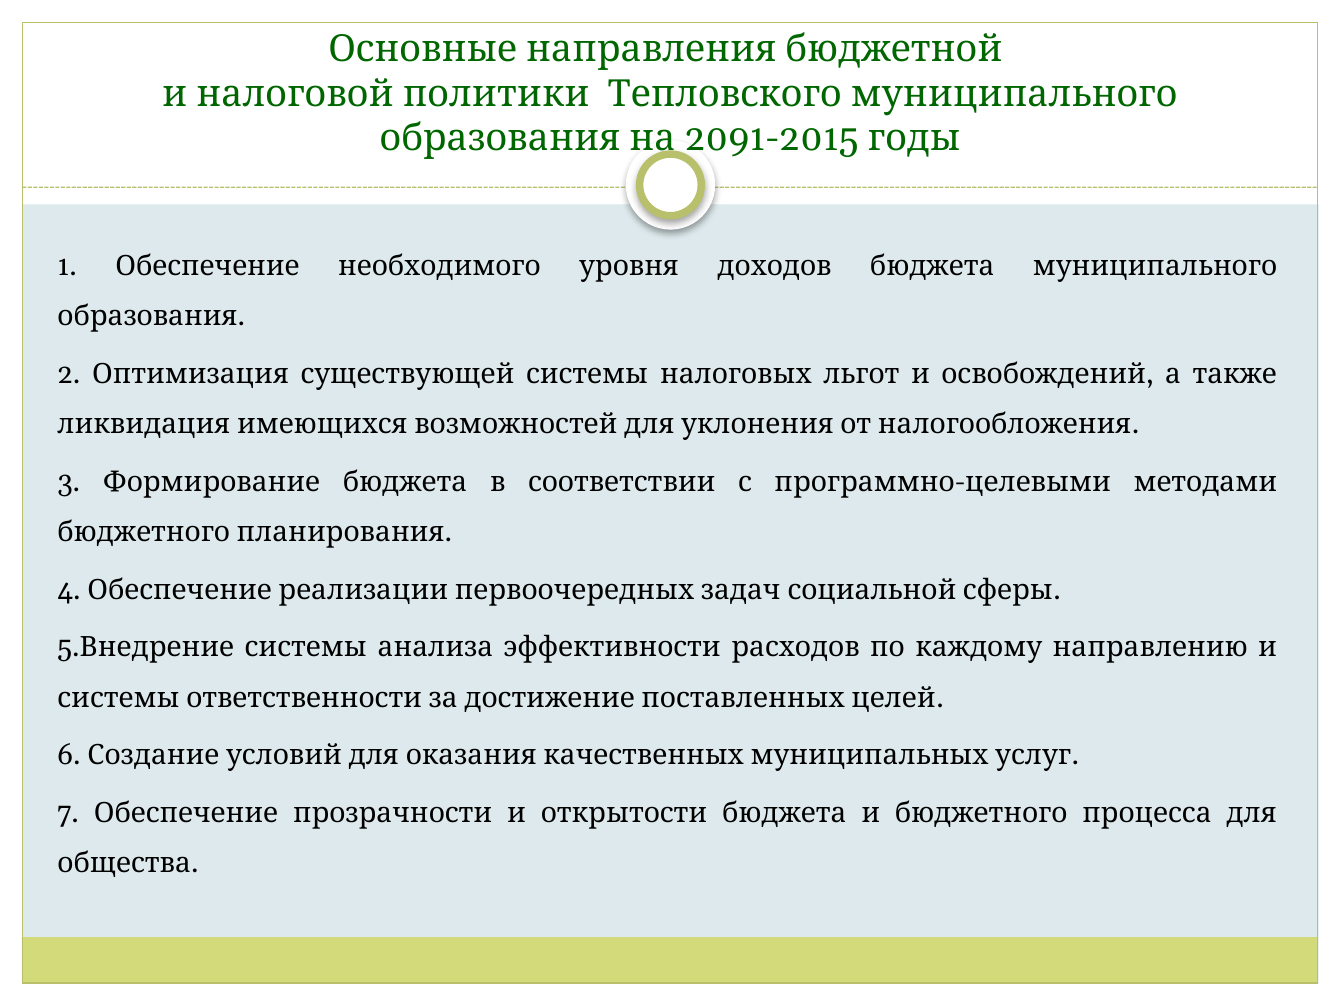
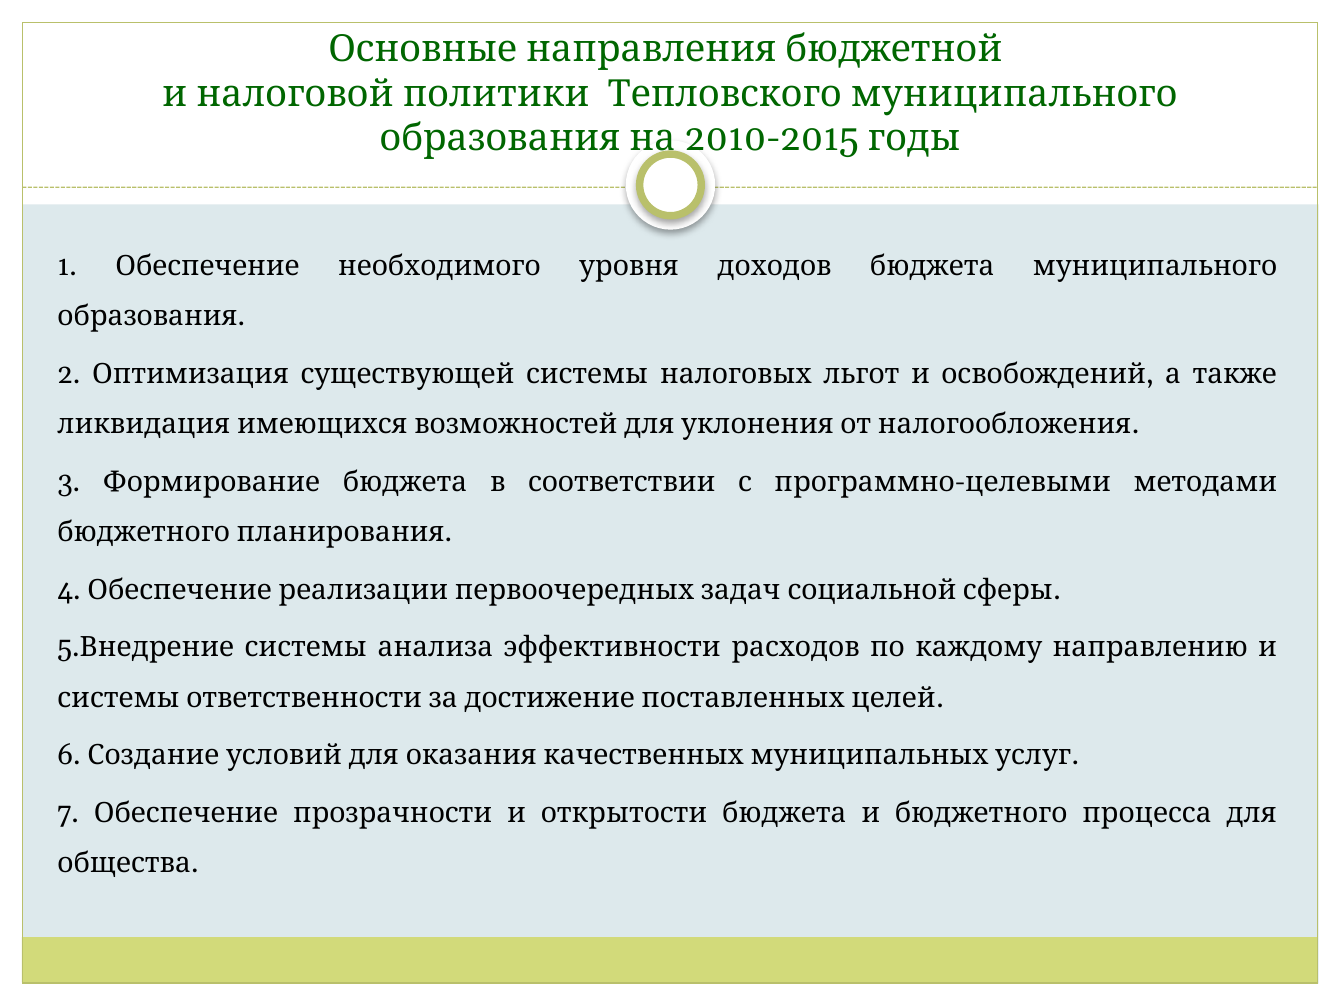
2091-2015: 2091-2015 -> 2010-2015
